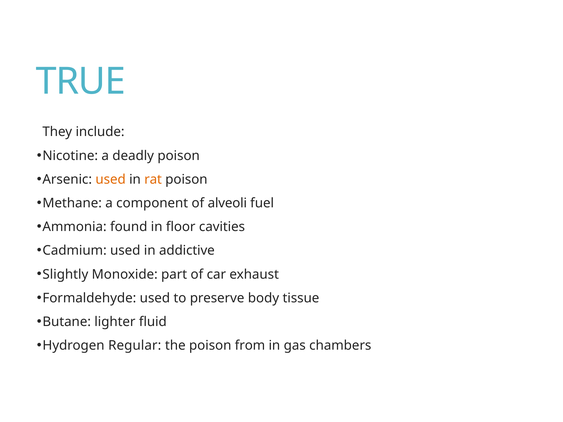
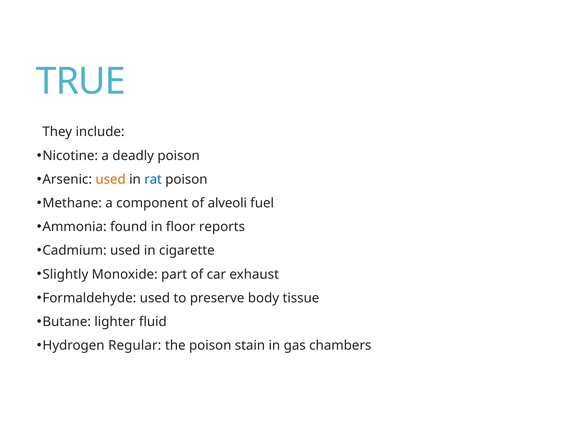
rat colour: orange -> blue
cavities: cavities -> reports
addictive: addictive -> cigarette
from: from -> stain
